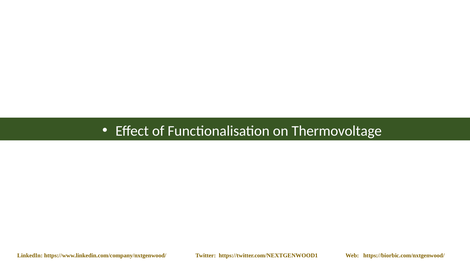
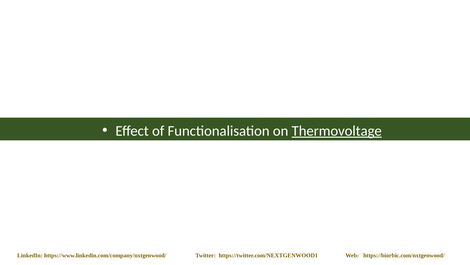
Thermovoltage underline: none -> present
